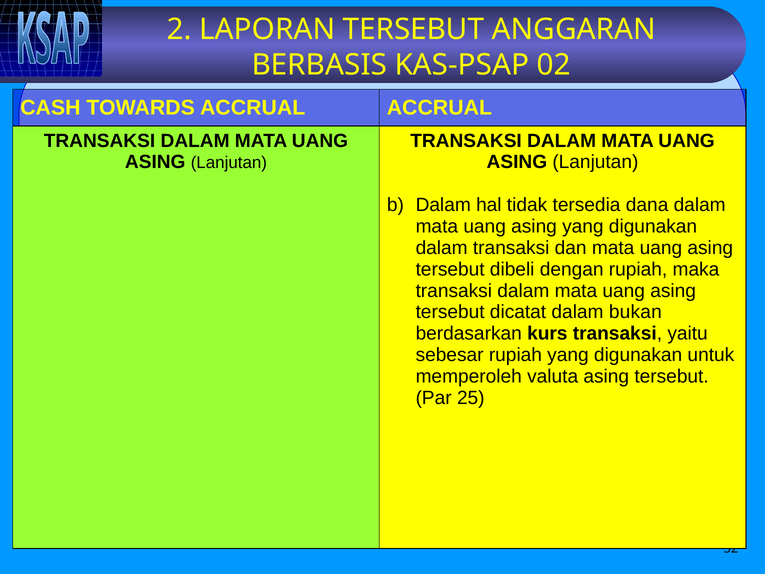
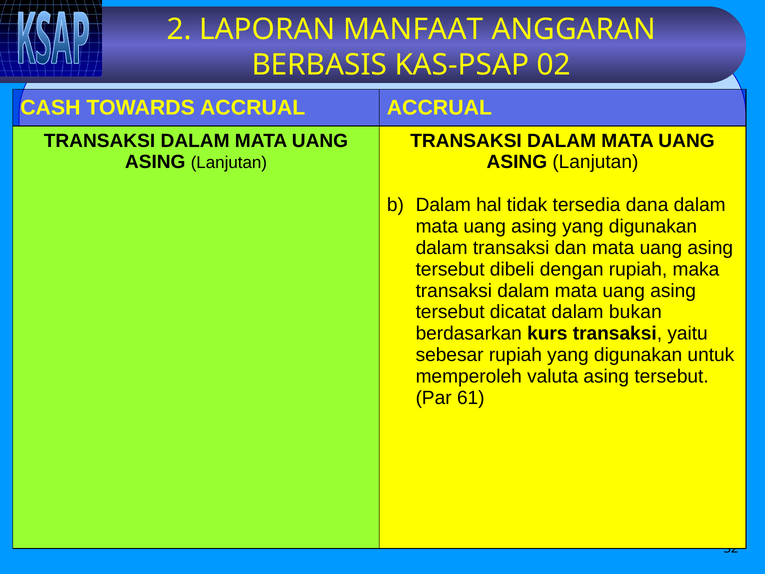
LAPORAN TERSEBUT: TERSEBUT -> MANFAAT
25: 25 -> 61
